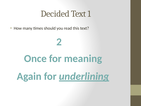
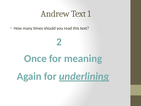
Decided: Decided -> Andrew
